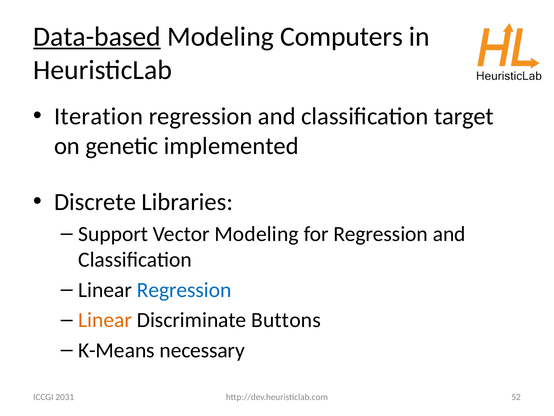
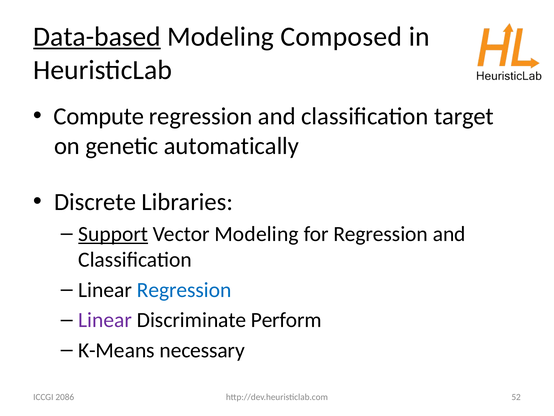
Computers: Computers -> Composed
Iteration: Iteration -> Compute
implemented: implemented -> automatically
Support underline: none -> present
Linear at (105, 320) colour: orange -> purple
Buttons: Buttons -> Perform
2031: 2031 -> 2086
